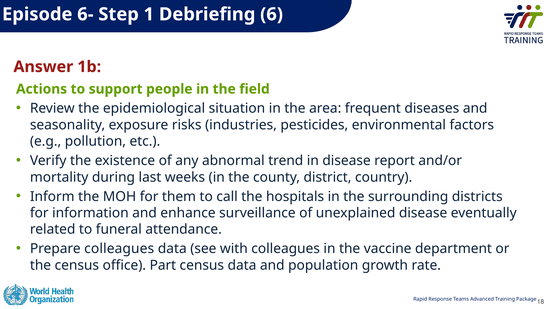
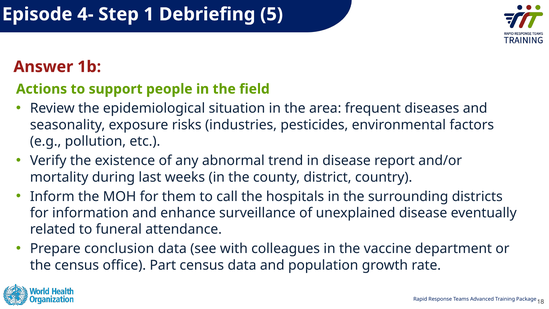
6-: 6- -> 4-
6: 6 -> 5
Prepare colleagues: colleagues -> conclusion
